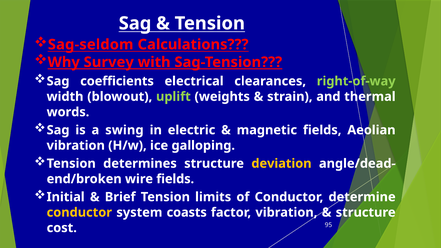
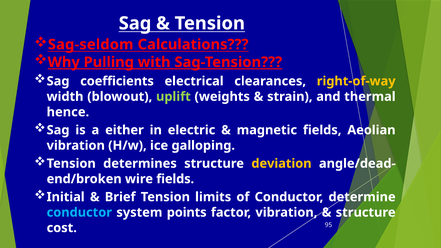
Survey: Survey -> Pulling
right-of-way colour: light green -> yellow
words: words -> hence
swing: swing -> either
conductor at (79, 212) colour: yellow -> light blue
coasts: coasts -> points
